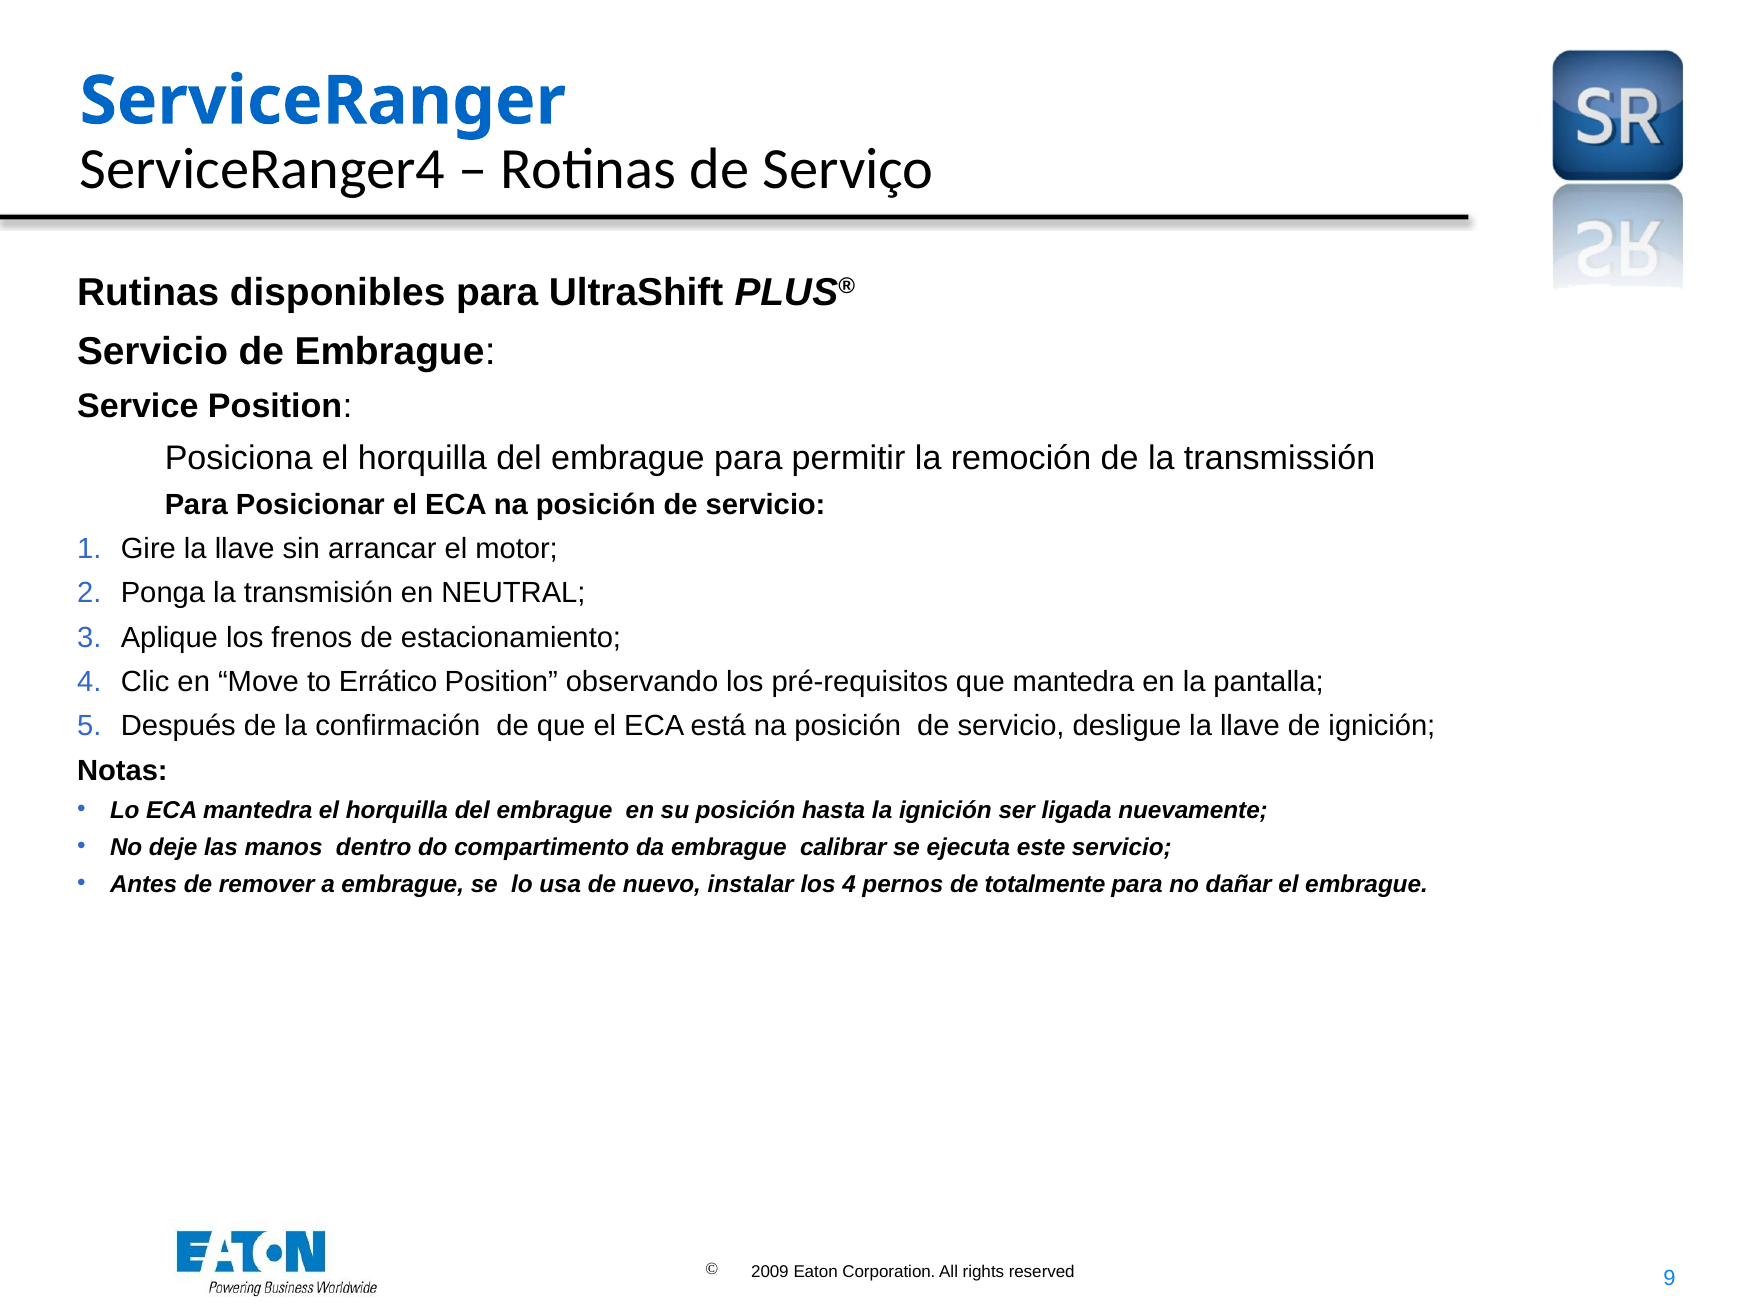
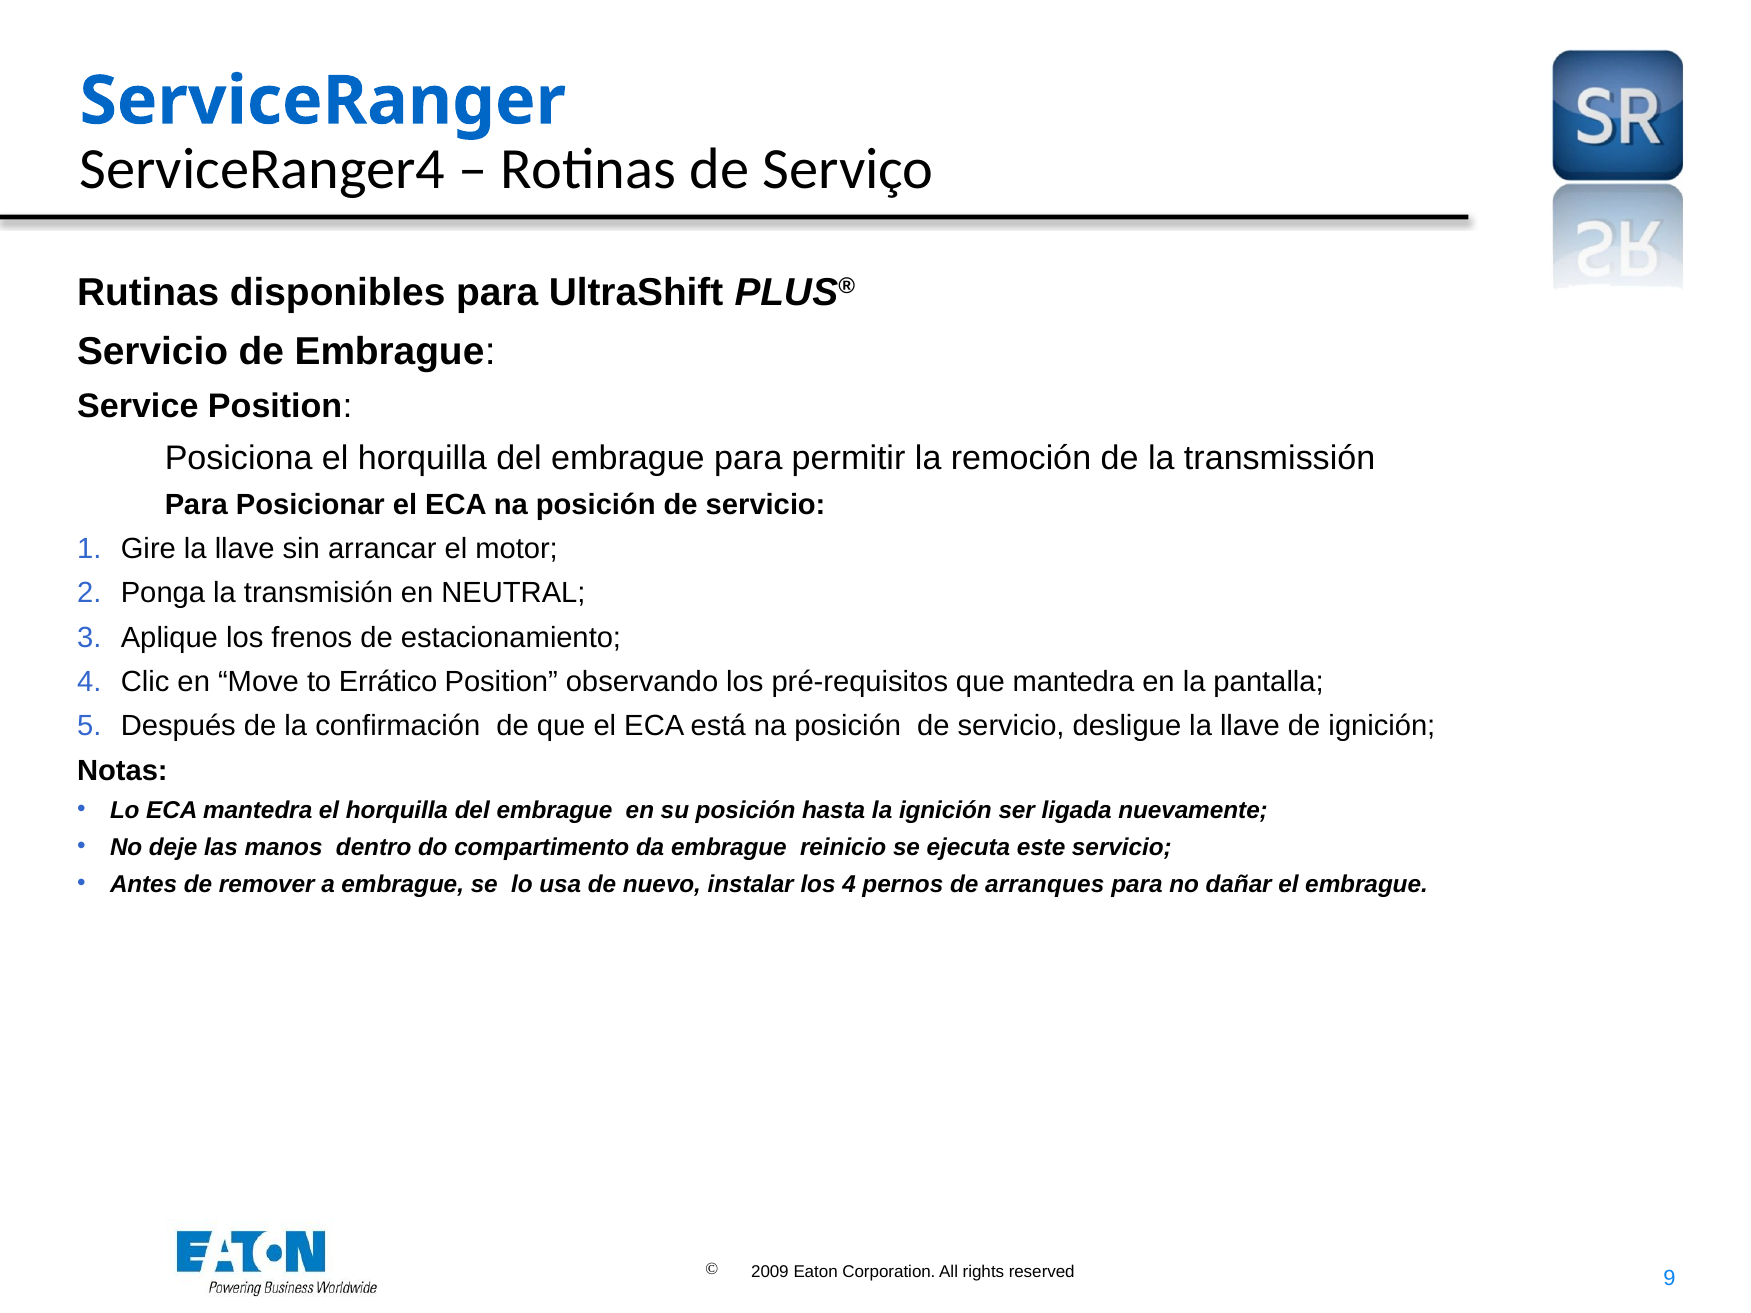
calibrar: calibrar -> reinicio
totalmente: totalmente -> arranques
